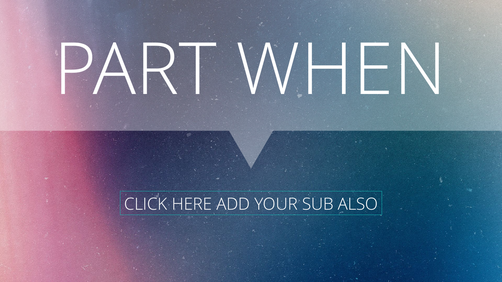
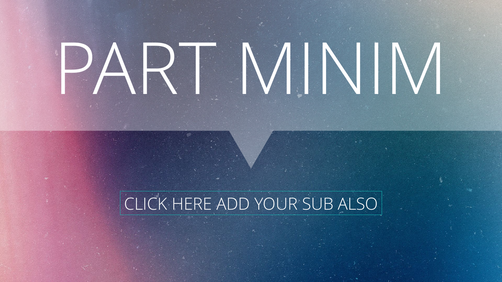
WHEN: WHEN -> MINIM
